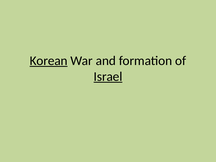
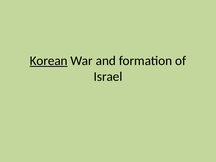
Israel underline: present -> none
